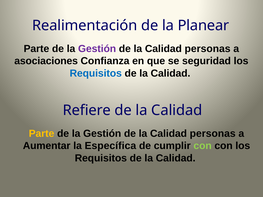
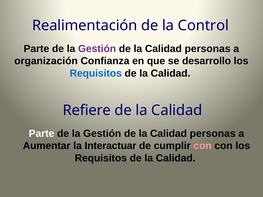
Planear: Planear -> Control
asociaciones: asociaciones -> organización
seguridad: seguridad -> desarrollo
Parte at (42, 134) colour: yellow -> white
Específica: Específica -> Interactuar
con at (203, 146) colour: light green -> pink
